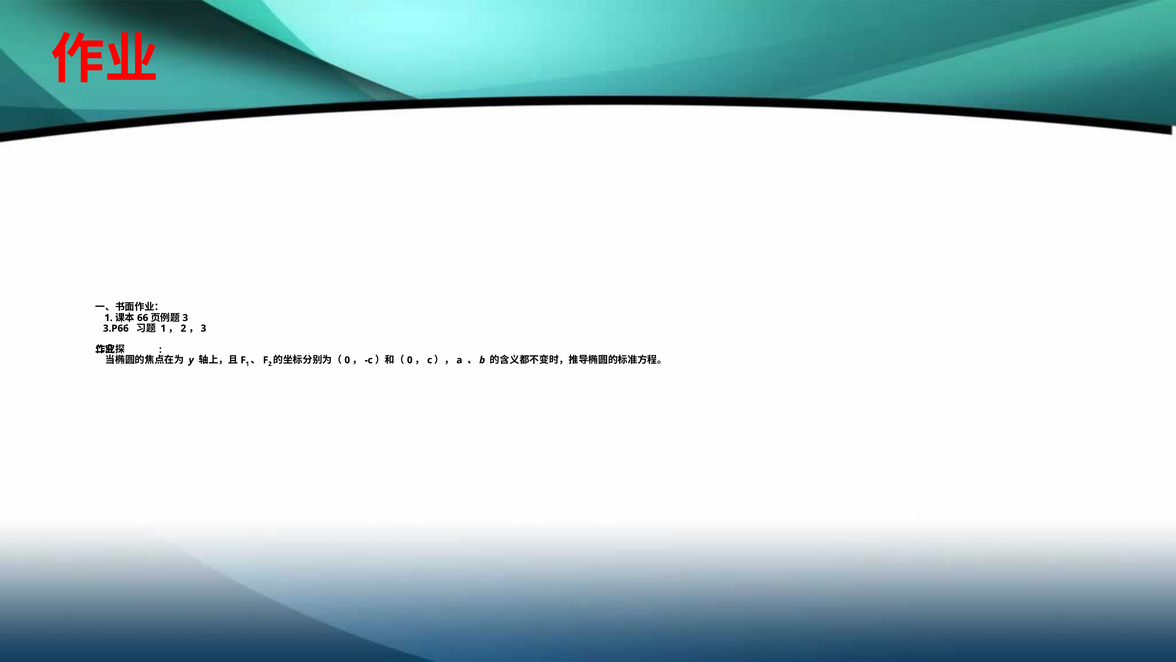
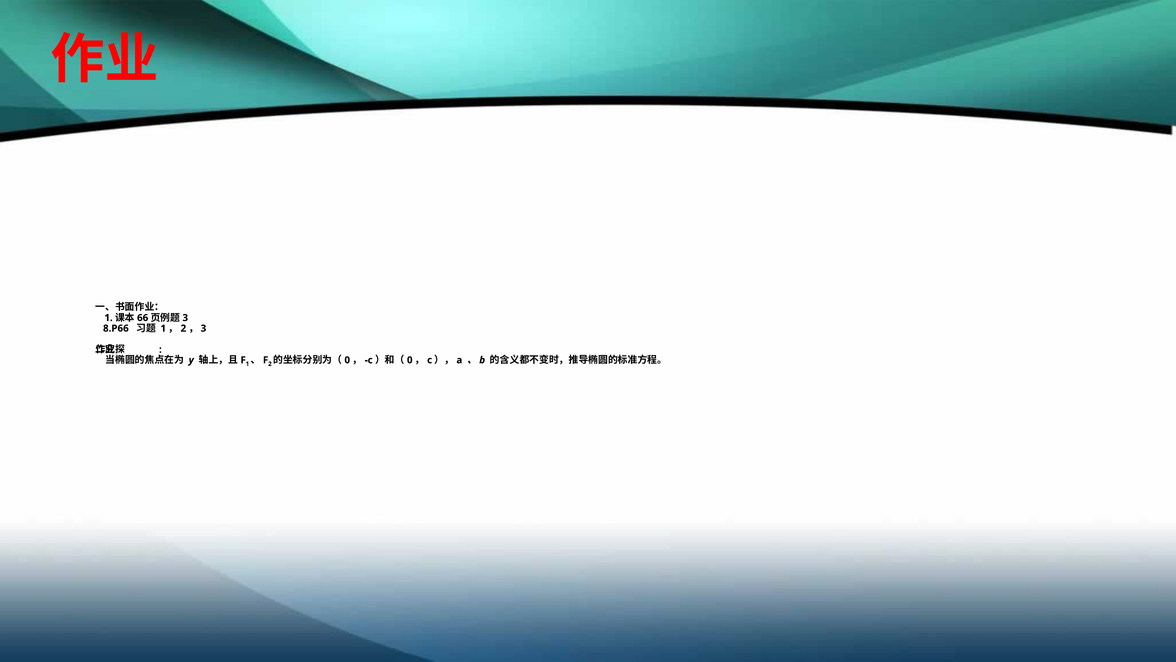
3.P66: 3.P66 -> 8.P66
